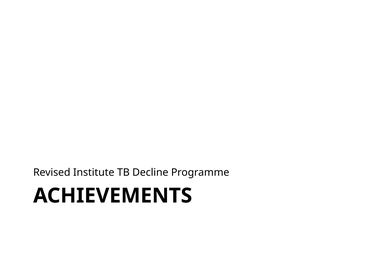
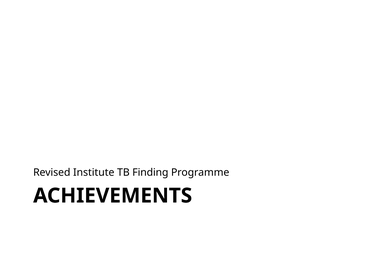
Decline: Decline -> Finding
